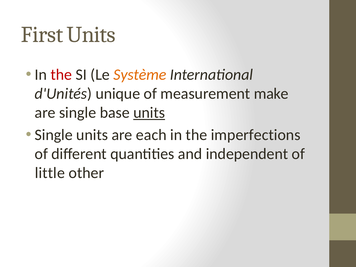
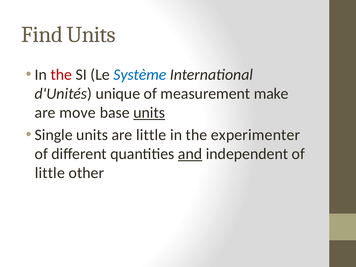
First: First -> Find
Système colour: orange -> blue
are single: single -> move
are each: each -> little
imperfections: imperfections -> experimenter
and underline: none -> present
